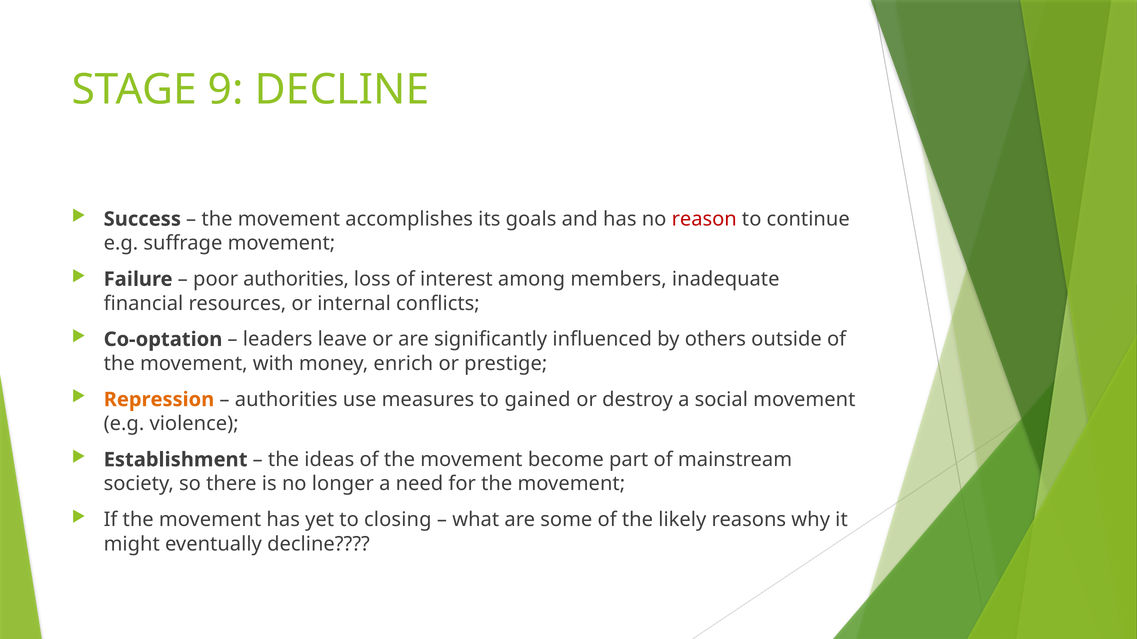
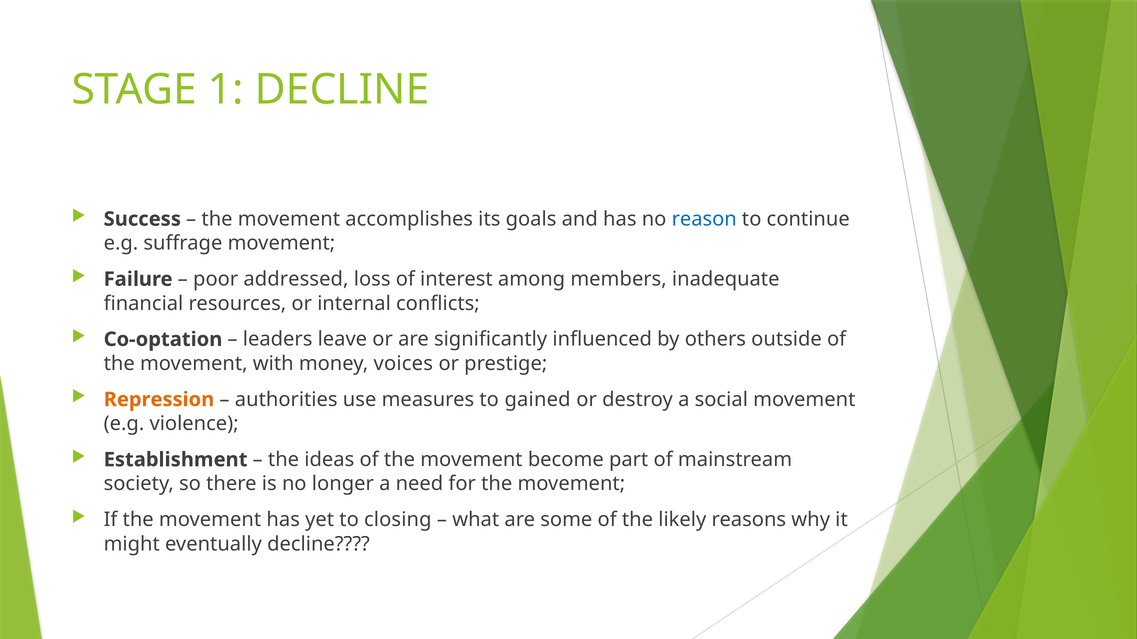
9: 9 -> 1
reason colour: red -> blue
poor authorities: authorities -> addressed
enrich: enrich -> voices
